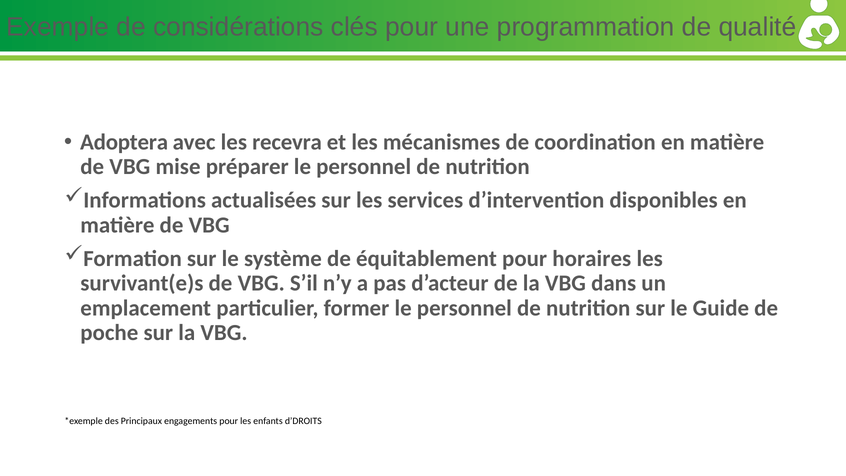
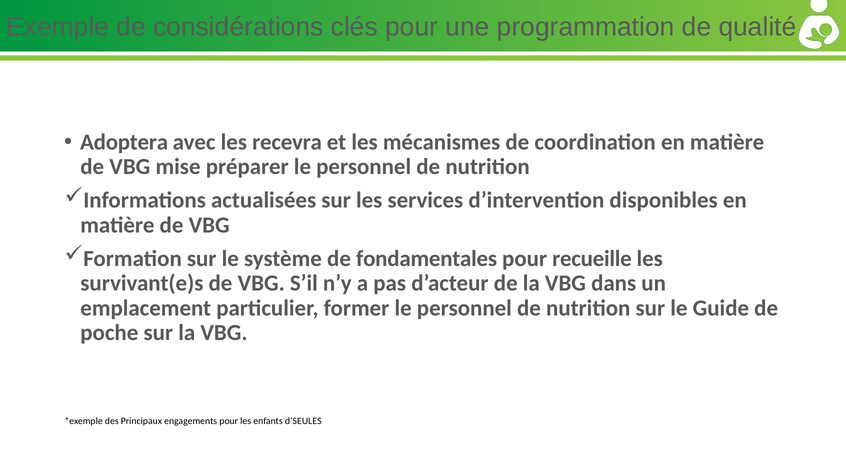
équitablement: équitablement -> fondamentales
horaires: horaires -> recueille
d’DROITS: d’DROITS -> d’SEULES
